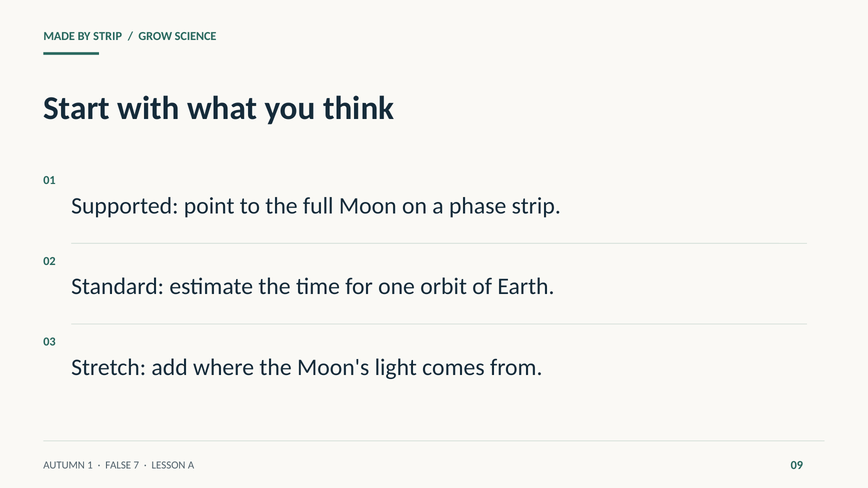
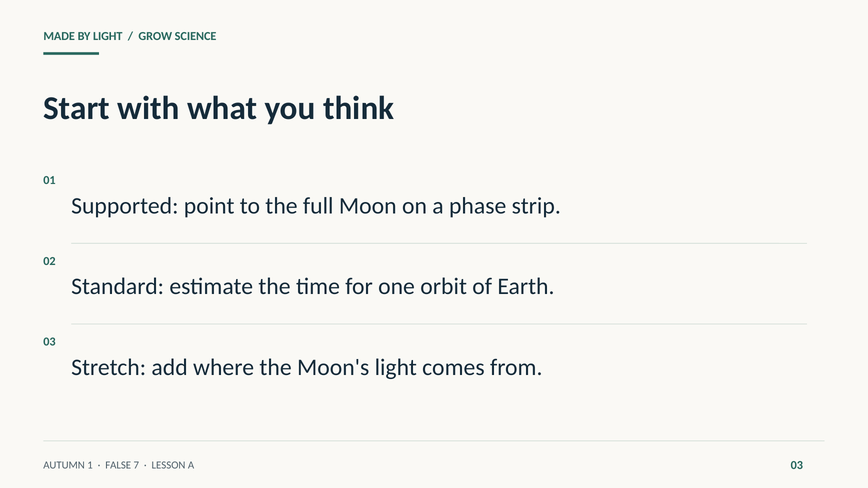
BY STRIP: STRIP -> LIGHT
A 09: 09 -> 03
